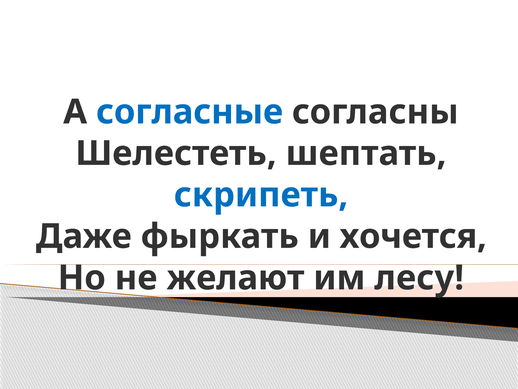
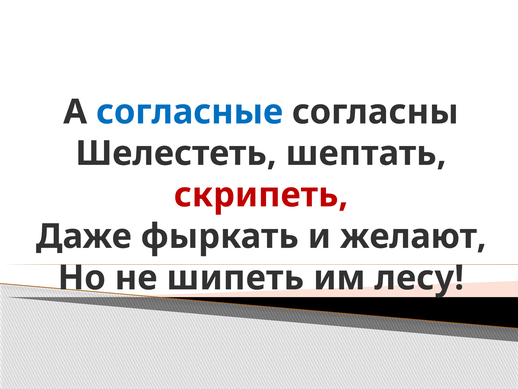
скрипеть colour: blue -> red
хочется: хочется -> желают
желают: желают -> шипеть
